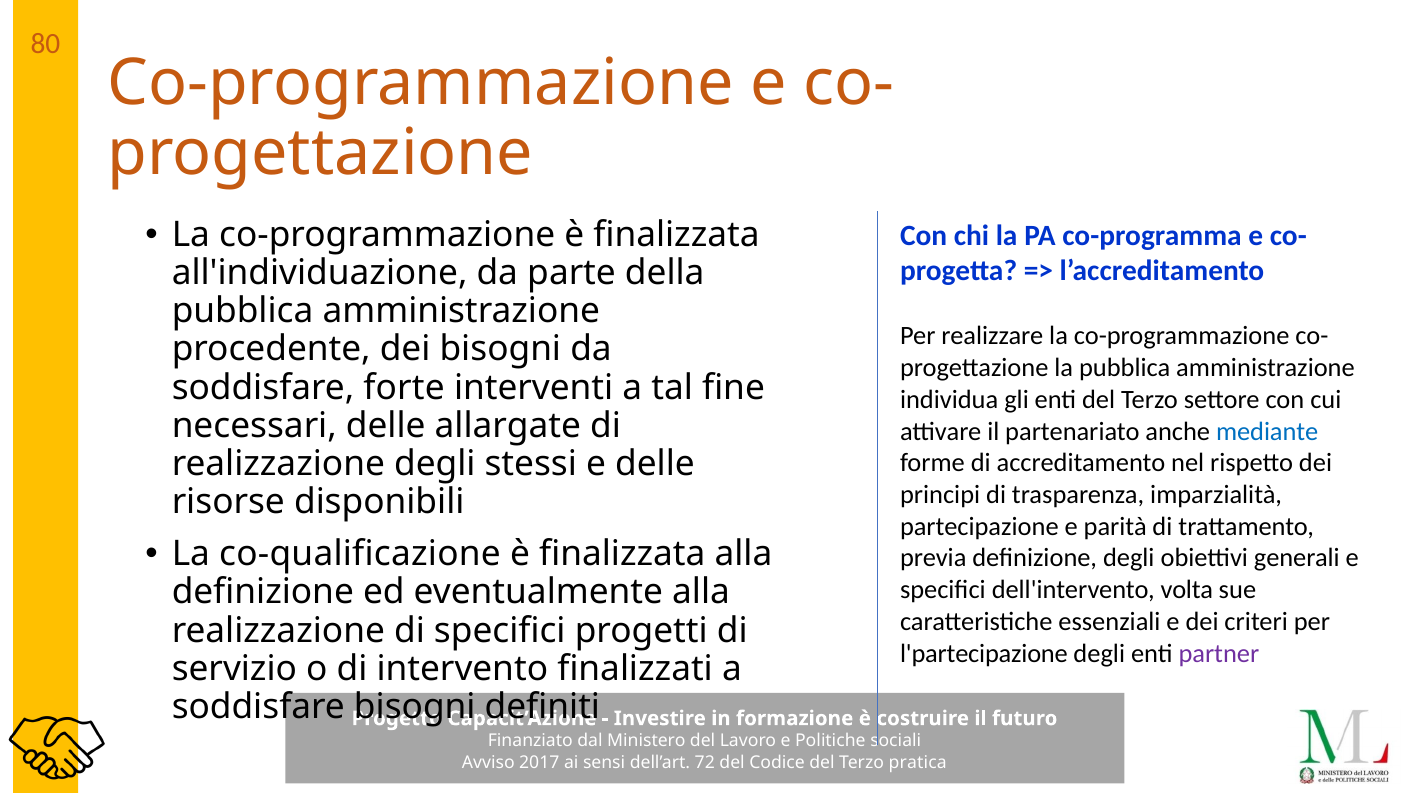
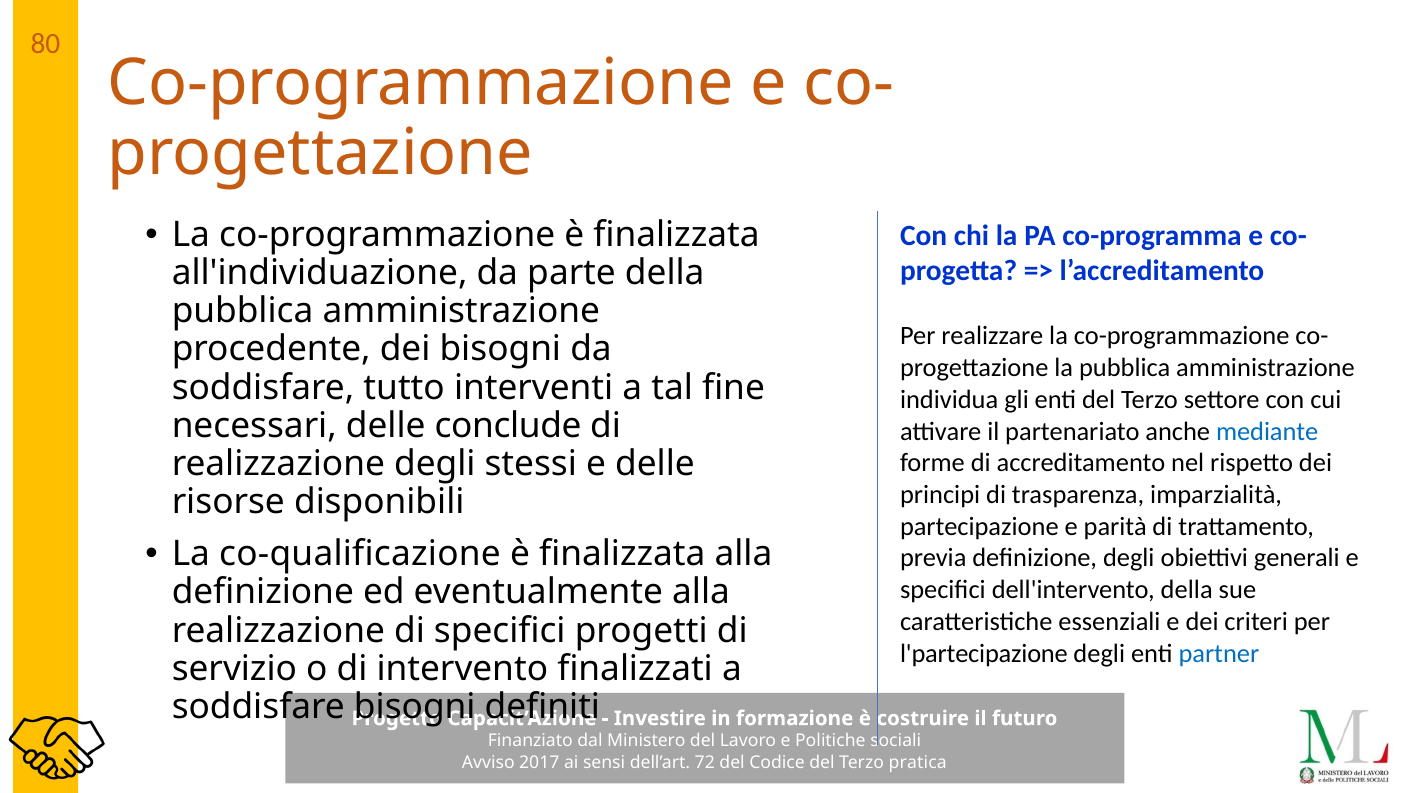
forte: forte -> tutto
allargate: allargate -> conclude
dell'intervento volta: volta -> della
partner colour: purple -> blue
